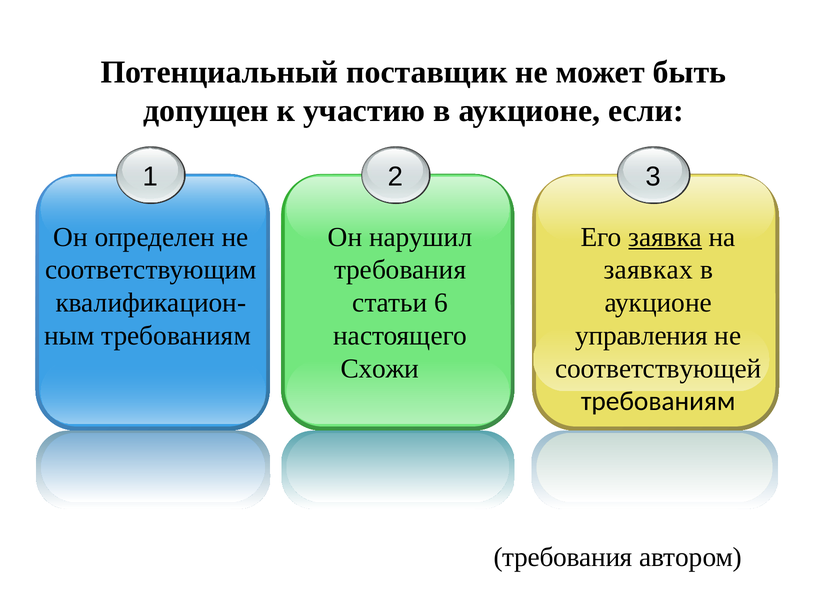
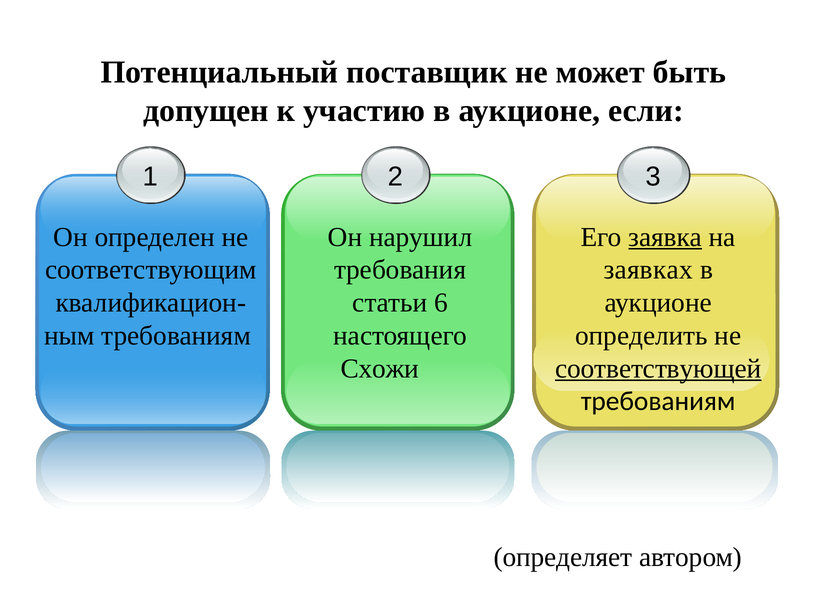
управления: управления -> определить
соответствующей underline: none -> present
требования at (563, 557): требования -> определяет
